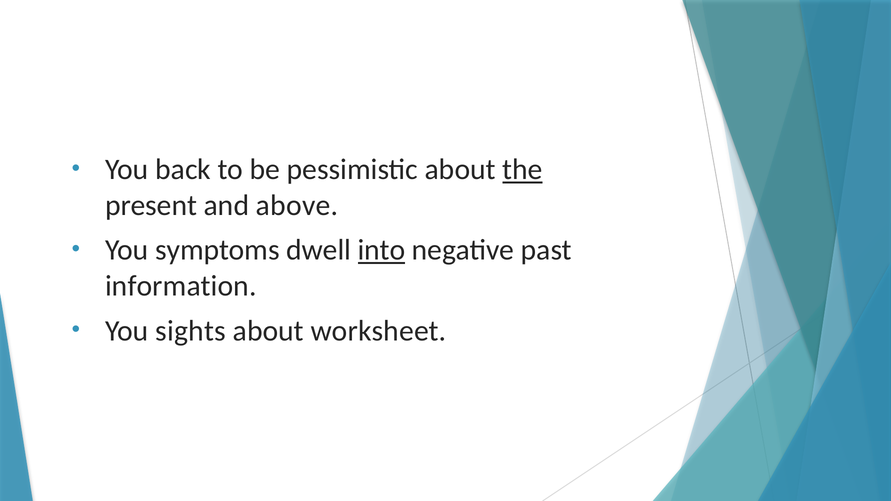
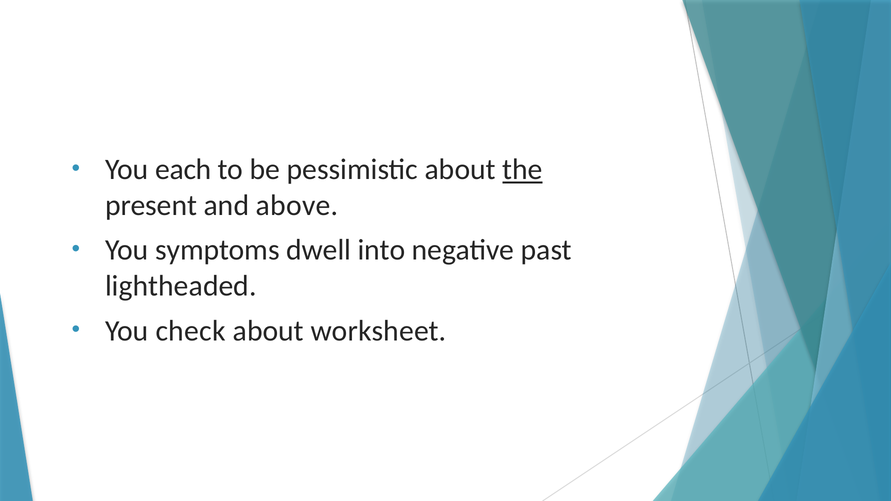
back: back -> each
into underline: present -> none
information: information -> lightheaded
sights: sights -> check
